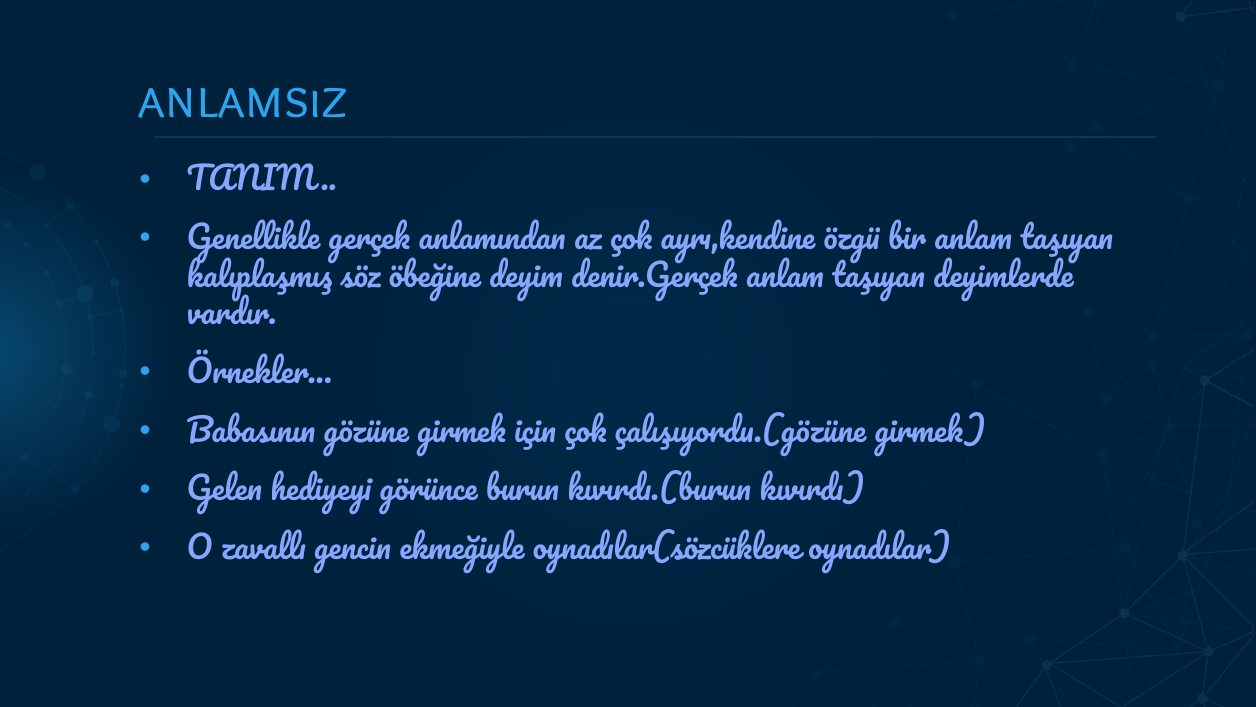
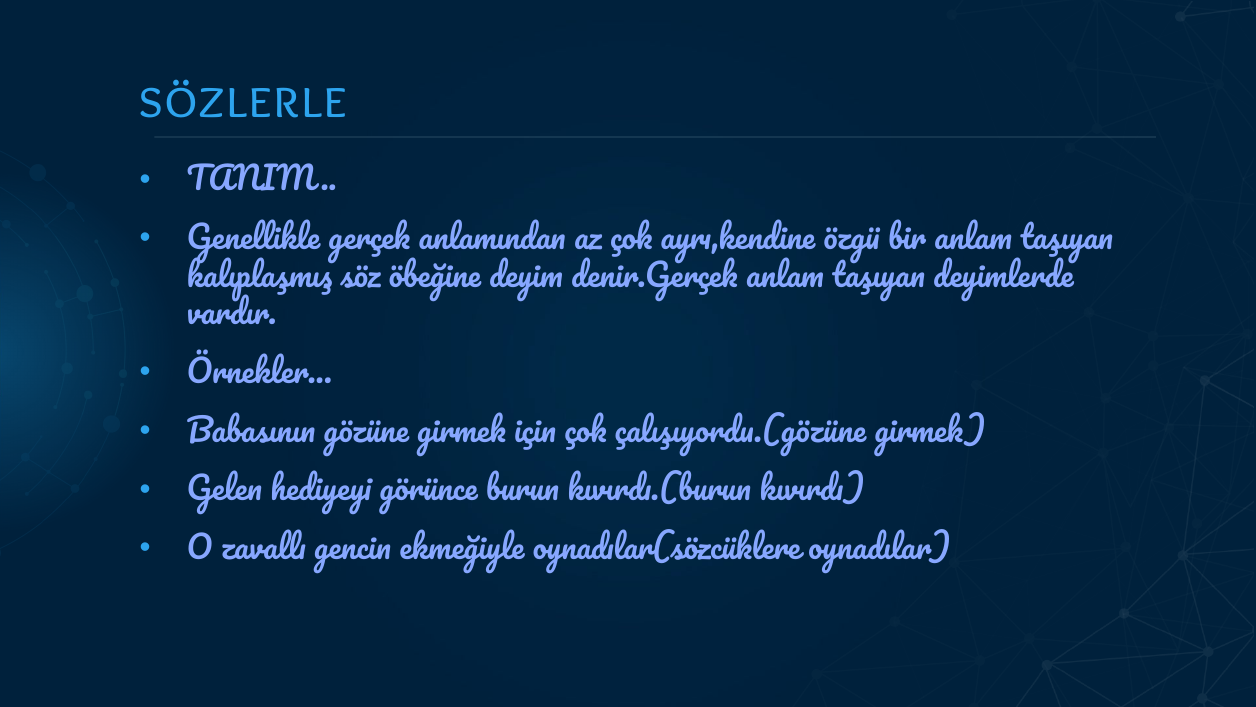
anlamsız: anlamsız -> sözlerle
